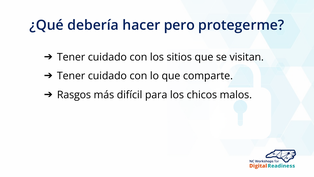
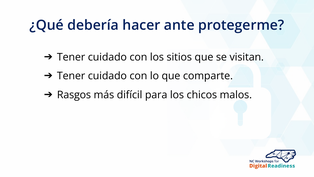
pero: pero -> ante
